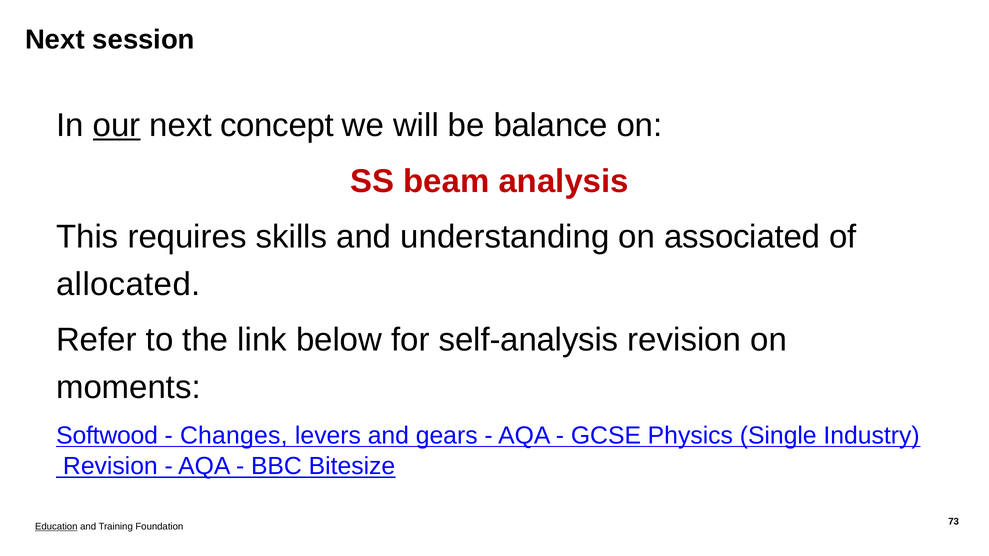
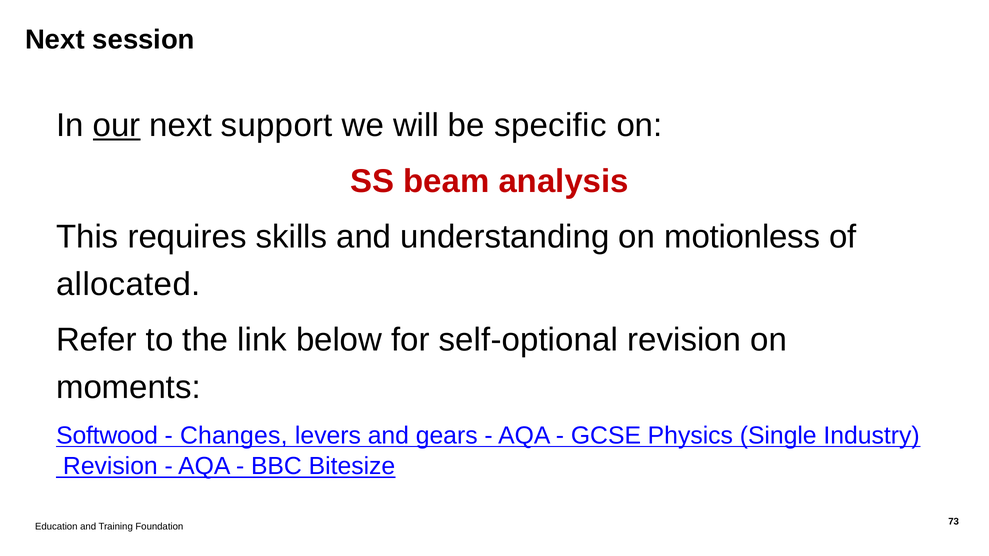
concept: concept -> support
balance: balance -> specific
associated: associated -> motionless
self-analysis: self-analysis -> self-optional
Education underline: present -> none
